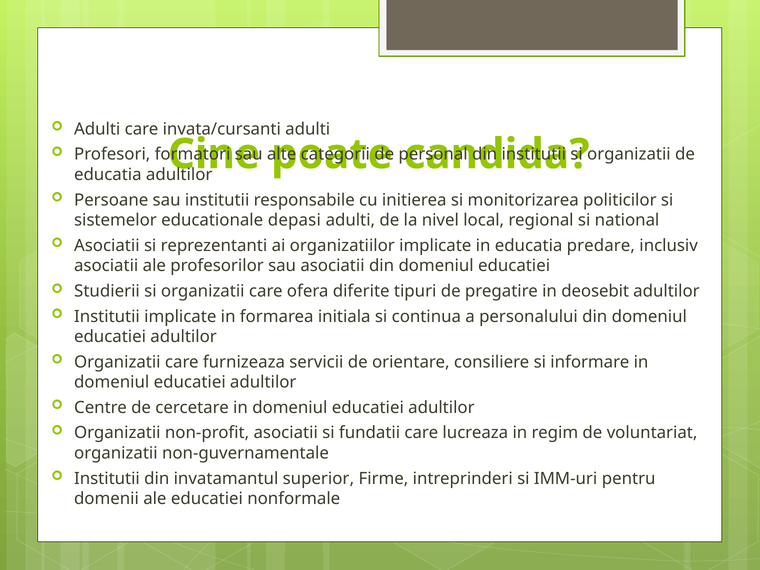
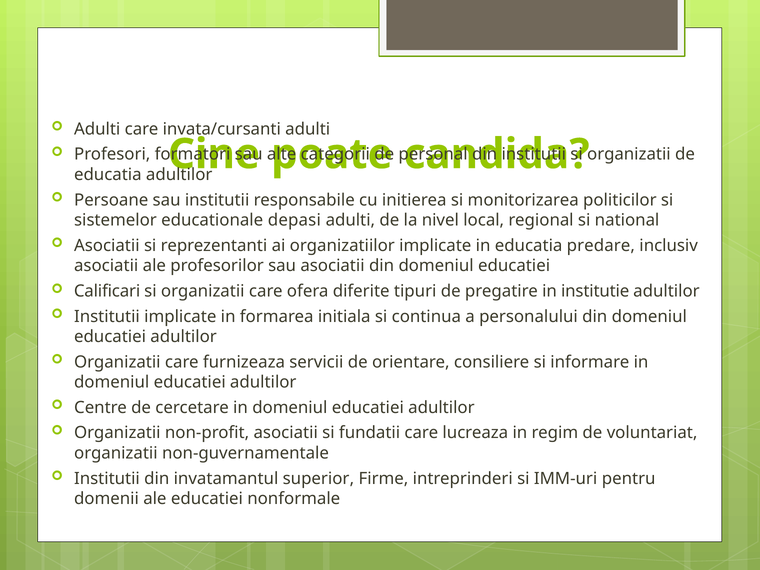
Studierii: Studierii -> Calificari
deosebit: deosebit -> institutie
